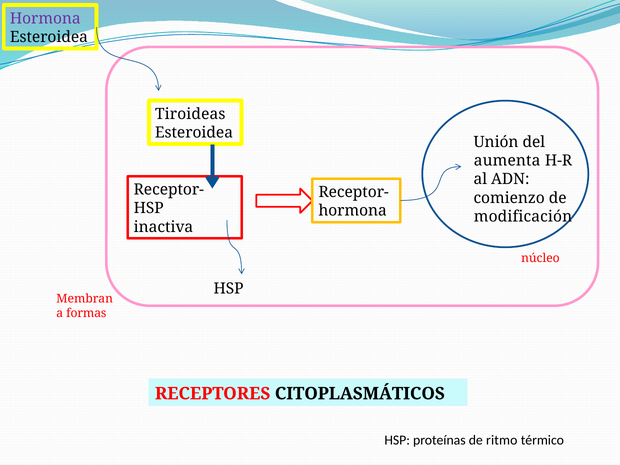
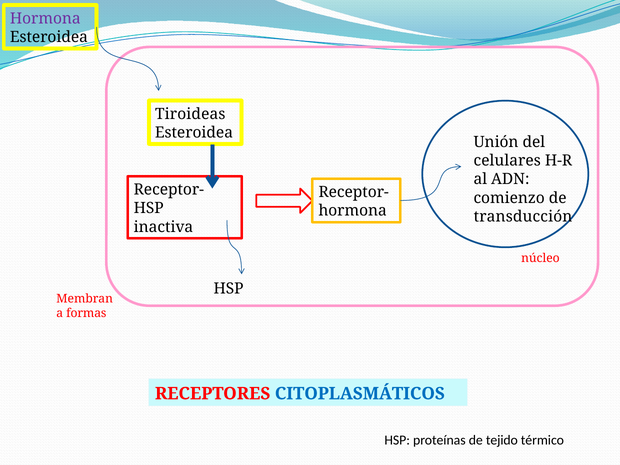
aumenta: aumenta -> celulares
modificación: modificación -> transducción
CITOPLASMÁTICOS colour: black -> blue
ritmo: ritmo -> tejido
